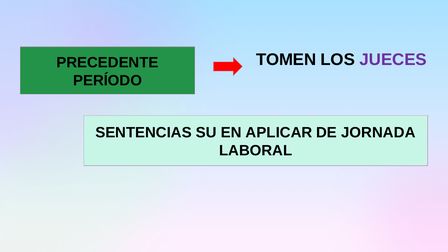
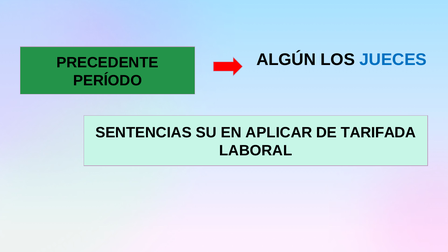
TOMEN: TOMEN -> ALGÚN
JUECES colour: purple -> blue
JORNADA: JORNADA -> TARIFADA
